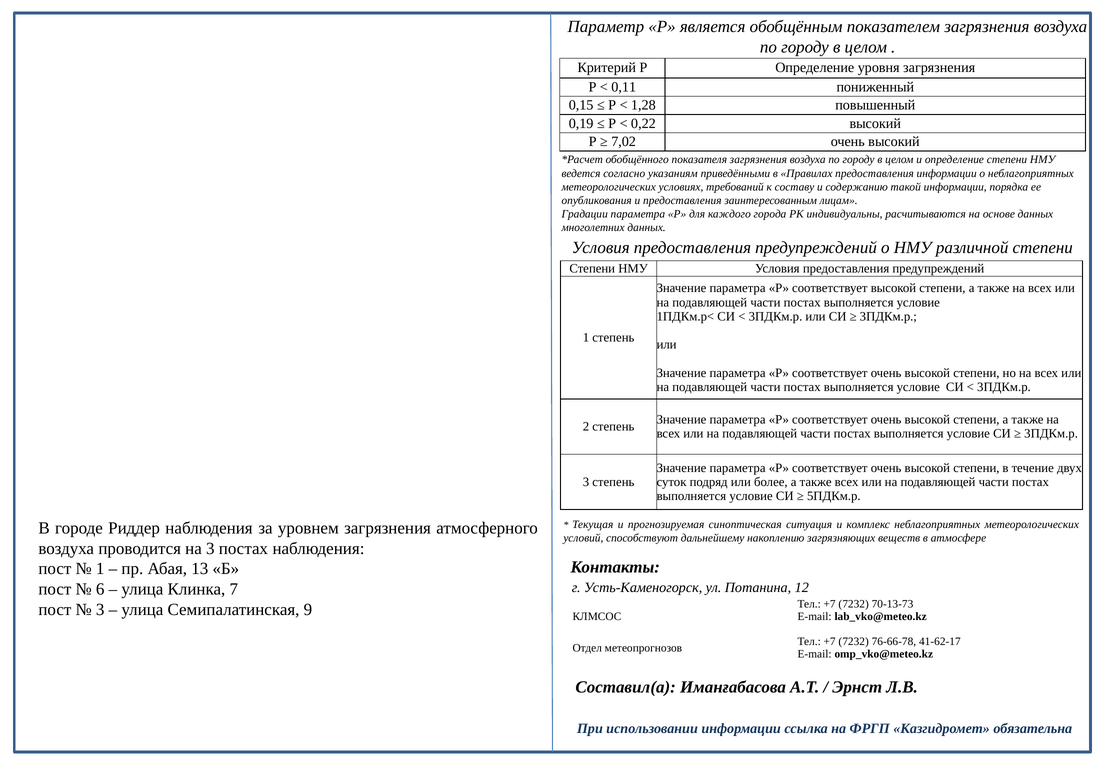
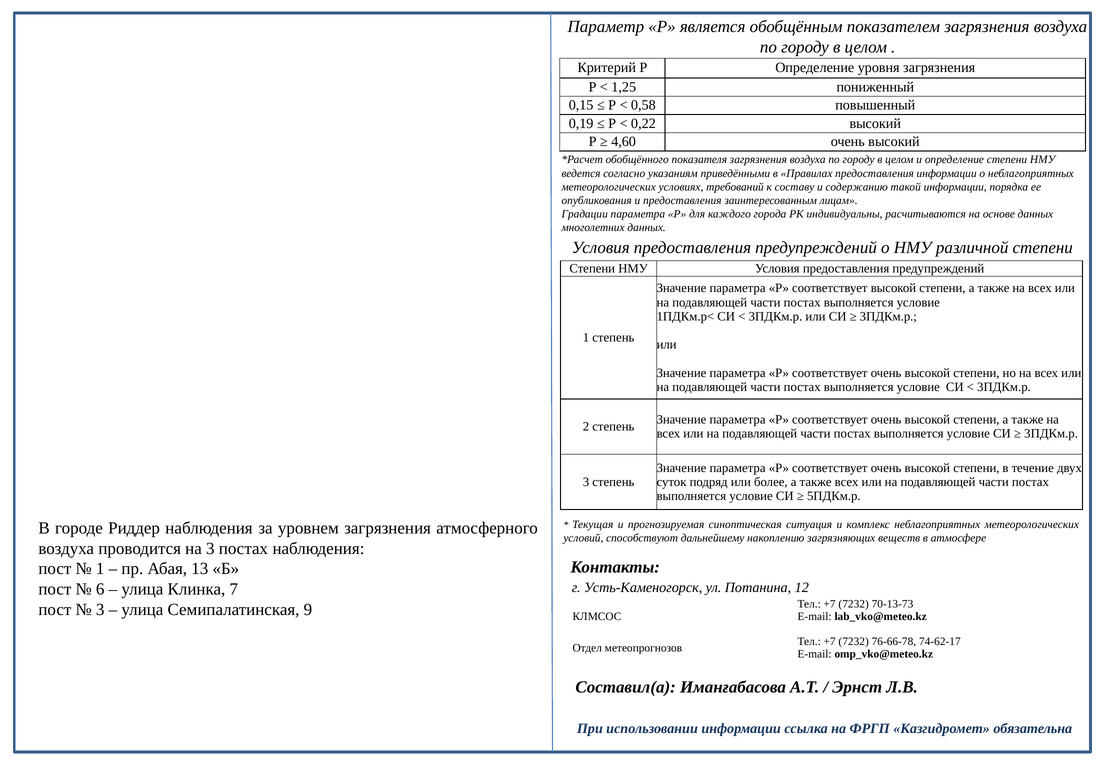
0,11: 0,11 -> 1,25
1,28: 1,28 -> 0,58
7,02: 7,02 -> 4,60
41-62-17: 41-62-17 -> 74-62-17
